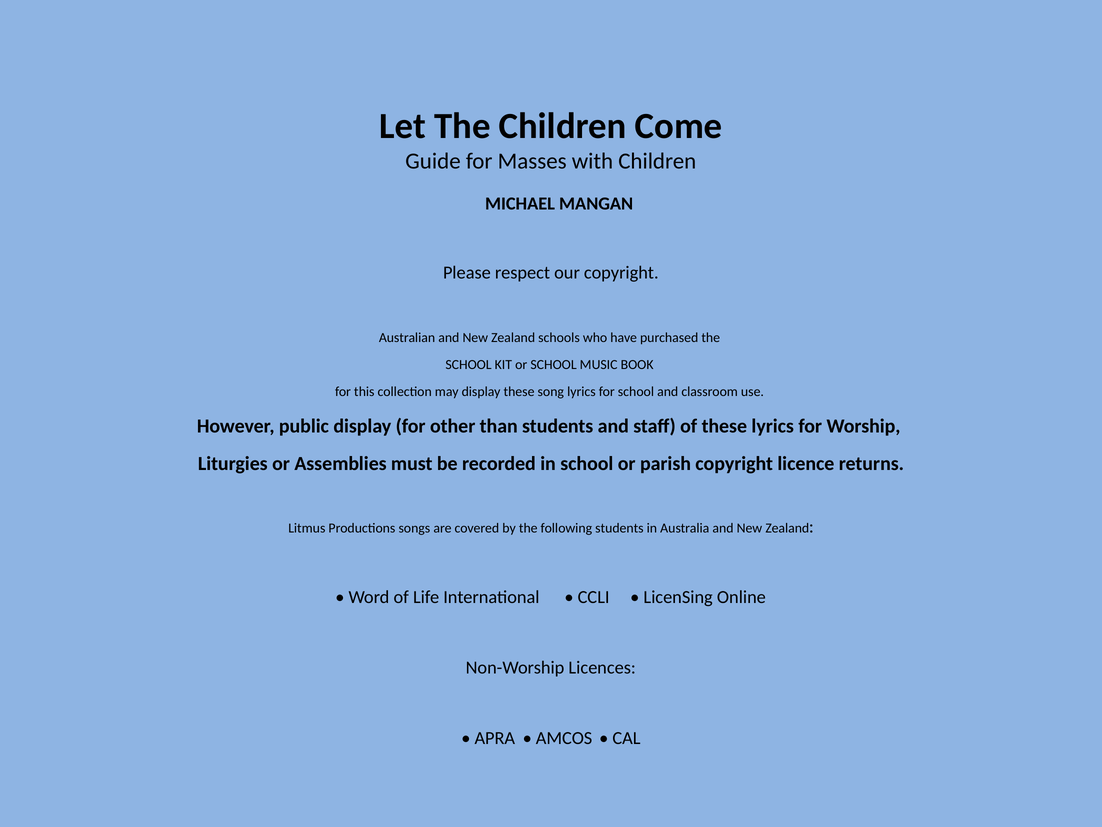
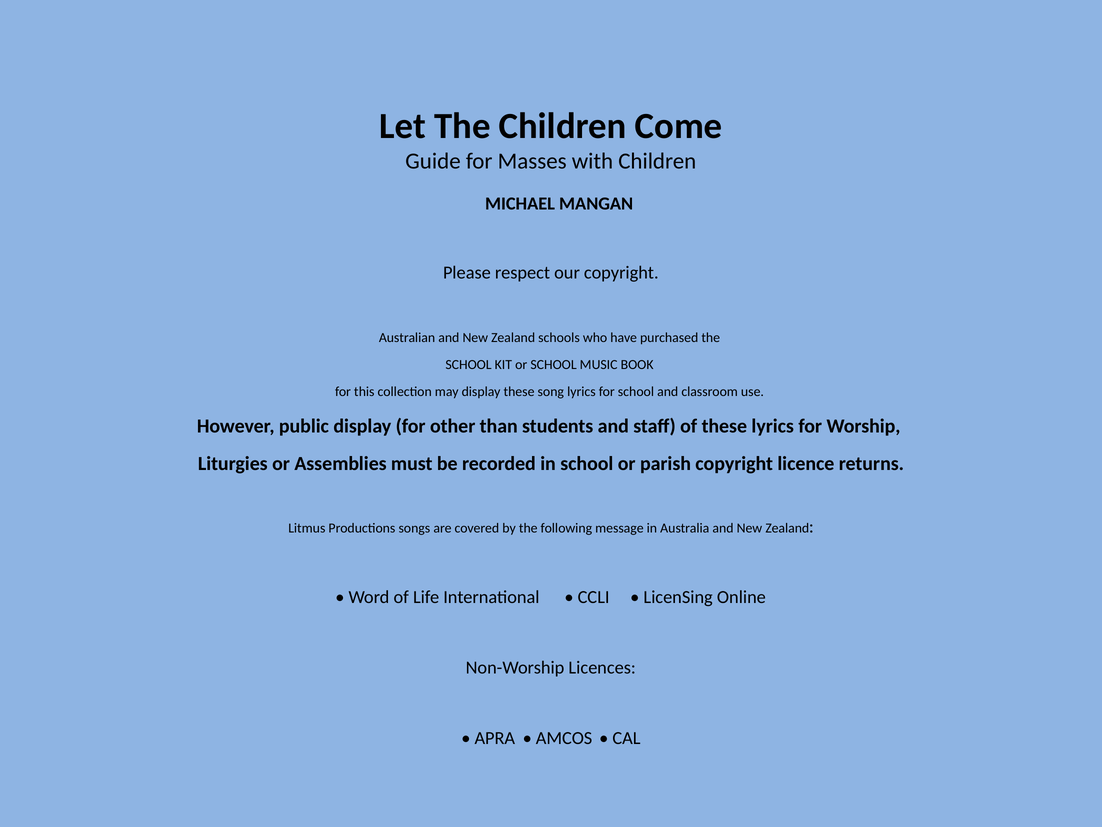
following students: students -> message
